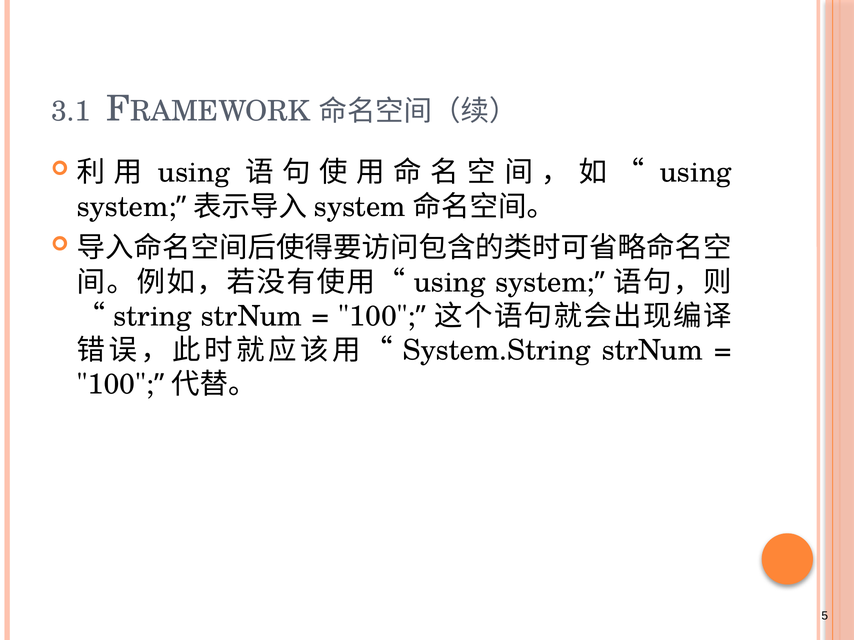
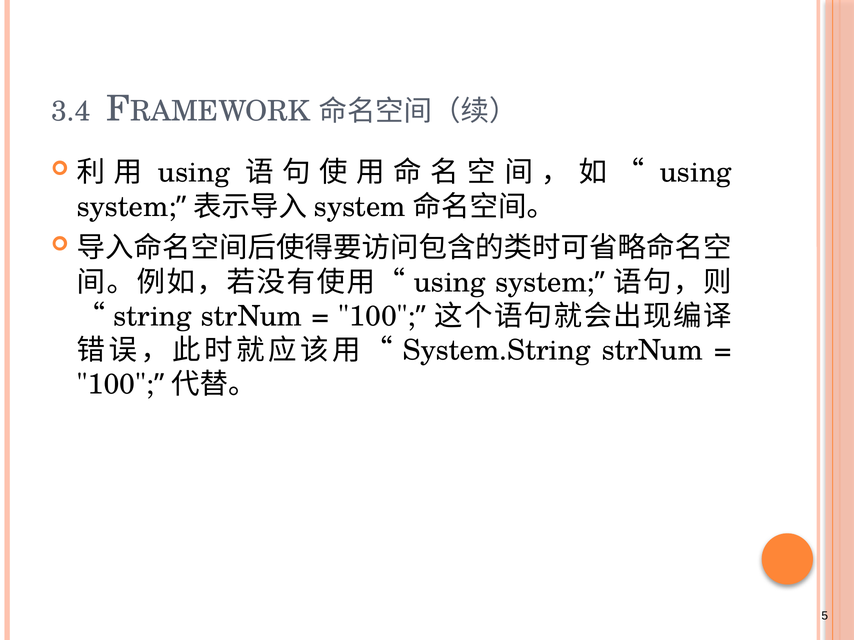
3.1: 3.1 -> 3.4
